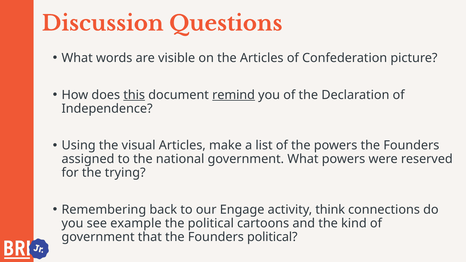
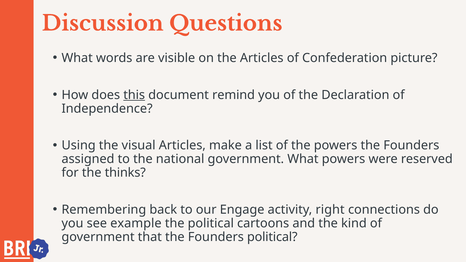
remind underline: present -> none
trying: trying -> thinks
think: think -> right
